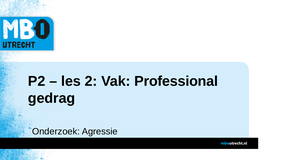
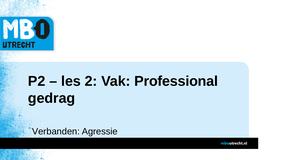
Onderzoek: Onderzoek -> Verbanden
